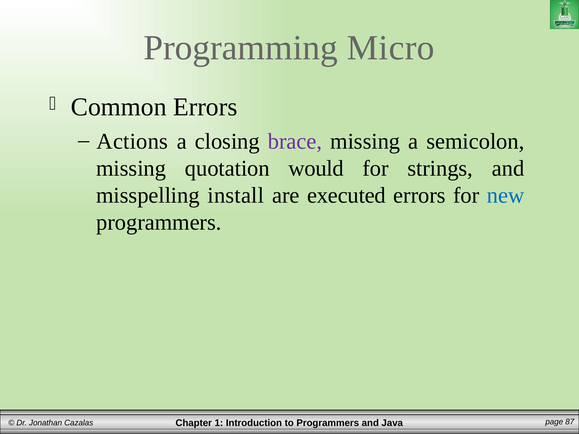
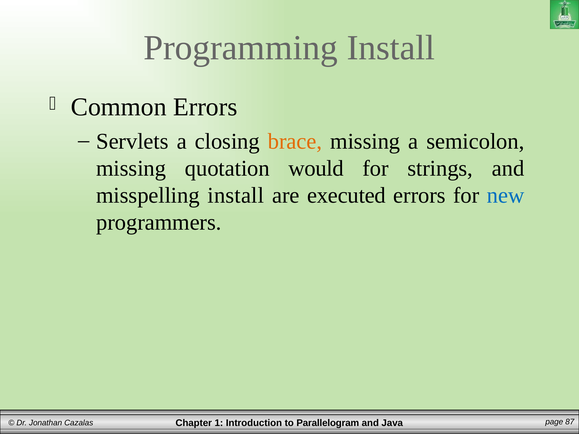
Programming Micro: Micro -> Install
Actions: Actions -> Servlets
brace colour: purple -> orange
Programmers at (328, 423): Programmers -> Parallelogram
